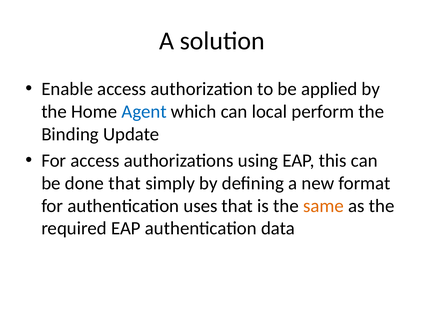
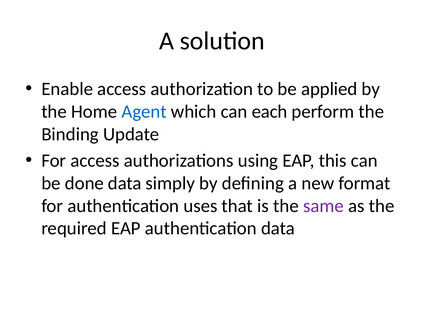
local: local -> each
done that: that -> data
same colour: orange -> purple
